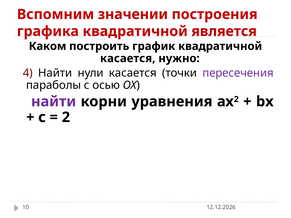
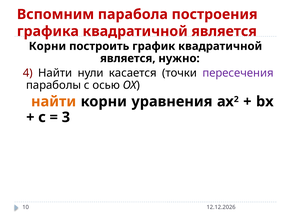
значении: значении -> парабола
Каком at (48, 46): Каком -> Корни
касается at (128, 58): касается -> является
найти at (54, 102) colour: purple -> orange
2 at (66, 117): 2 -> 3
